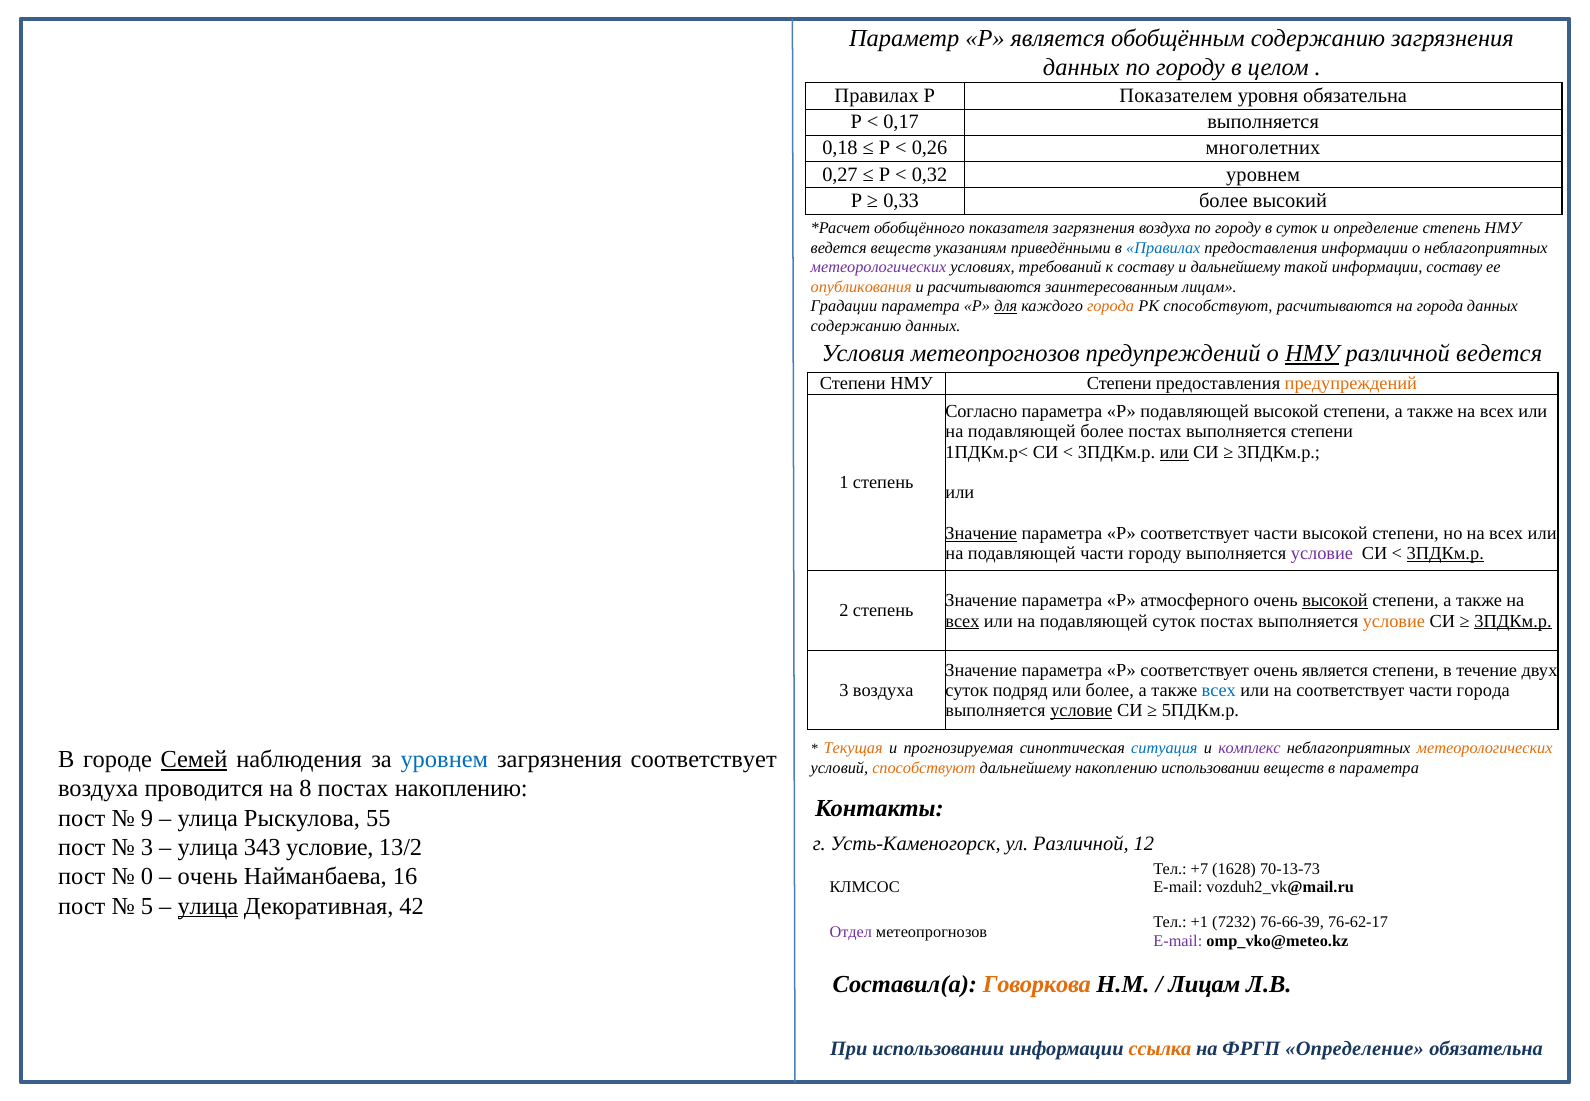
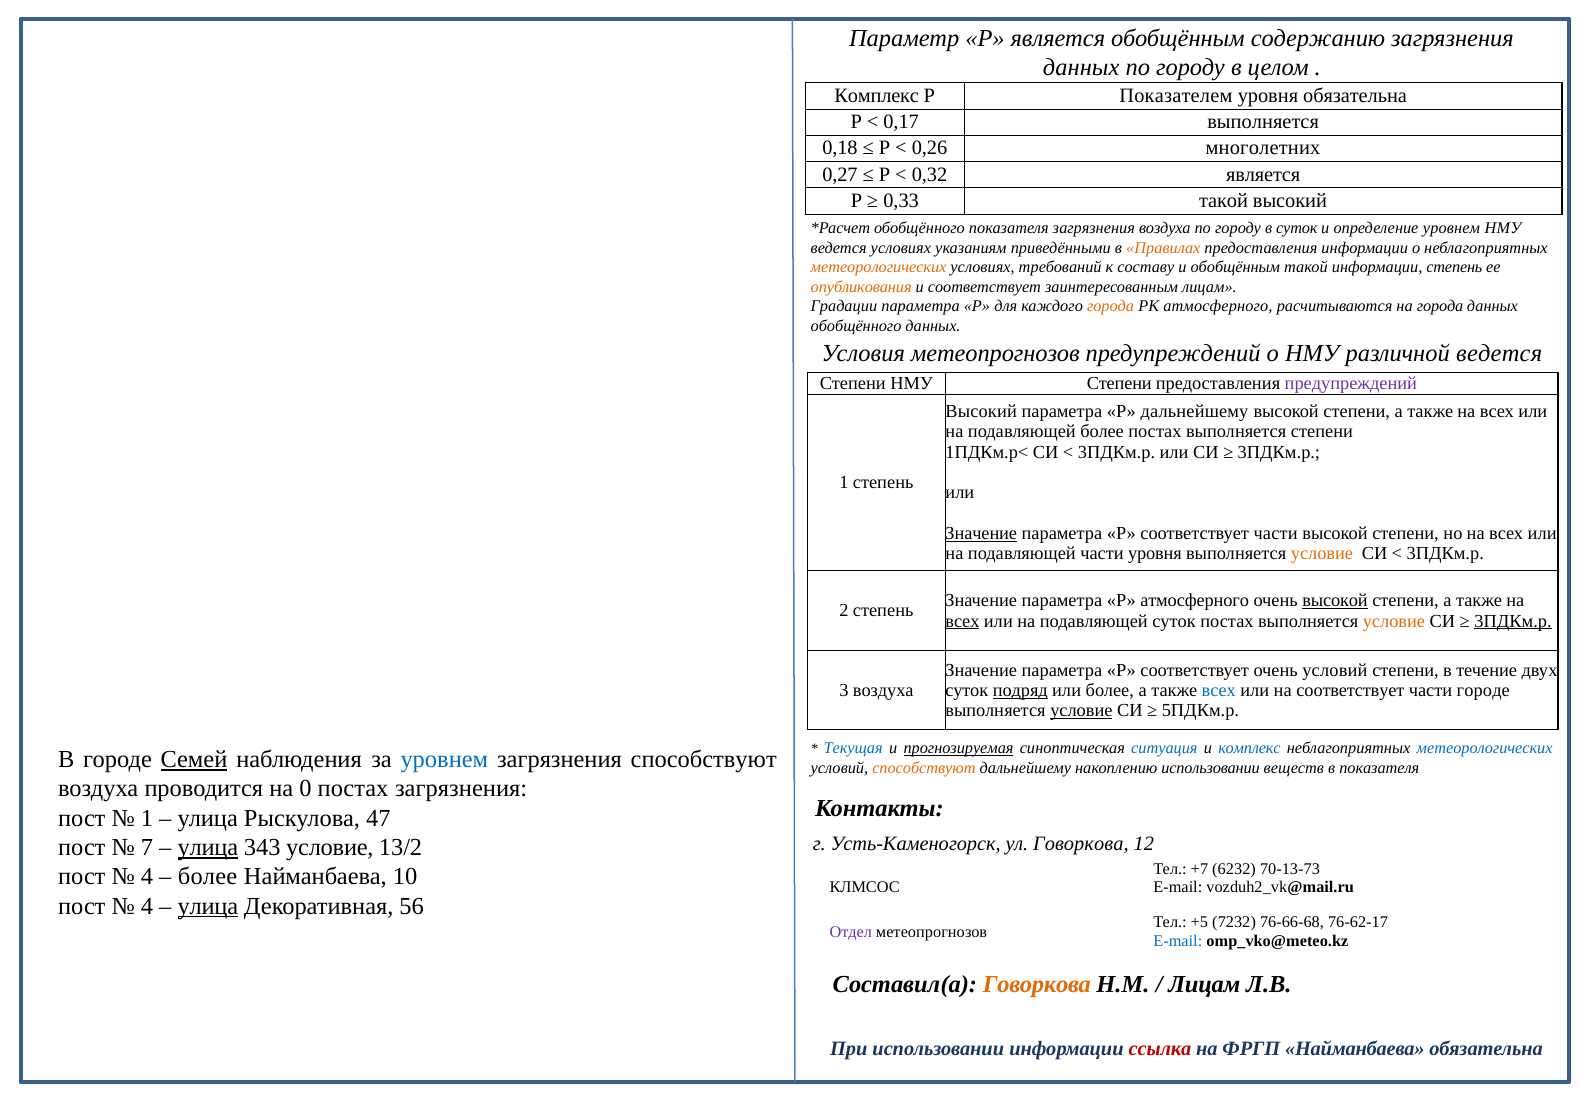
Правилах at (877, 96): Правилах -> Комплекс
0,32 уровнем: уровнем -> является
0,33 более: более -> такой
определение степень: степень -> уровнем
ведется веществ: веществ -> условиях
Правилах at (1163, 248) colour: blue -> orange
метеорологических at (879, 267) colour: purple -> orange
и дальнейшему: дальнейшему -> обобщённым
информации составу: составу -> степень
и расчитываются: расчитываются -> соответствует
для underline: present -> none
РК способствуют: способствуют -> атмосферного
содержанию at (856, 326): содержанию -> обобщённого
НМУ at (1312, 354) underline: present -> none
предупреждений at (1351, 383) colour: orange -> purple
Согласно at (981, 411): Согласно -> Высокий
Р подавляющей: подавляющей -> дальнейшему
или at (1174, 452) underline: present -> none
части городу: городу -> уровня
условие at (1322, 554) colour: purple -> orange
3ПДКм.р at (1445, 554) underline: present -> none
очень является: является -> условий
подряд underline: none -> present
части города: города -> городе
Текущая colour: orange -> blue
прогнозируемая underline: none -> present
комплекс at (1249, 748) colour: purple -> blue
метеорологических at (1485, 748) colour: orange -> blue
загрязнения соответствует: соответствует -> способствуют
в параметра: параметра -> показателя
8: 8 -> 0
постах накоплению: накоплению -> загрязнения
9 at (147, 818): 9 -> 1
55: 55 -> 47
ул Различной: Различной -> Говоркова
3 at (147, 847): 3 -> 7
улица at (208, 847) underline: none -> present
1628: 1628 -> 6232
0 at (147, 877): 0 -> 4
очень at (208, 877): очень -> более
16: 16 -> 10
5 at (147, 906): 5 -> 4
42: 42 -> 56
+1: +1 -> +5
76-66-39: 76-66-39 -> 76-66-68
E-mail at (1178, 940) colour: purple -> blue
ссылка colour: orange -> red
ФРГП Определение: Определение -> Найманбаева
